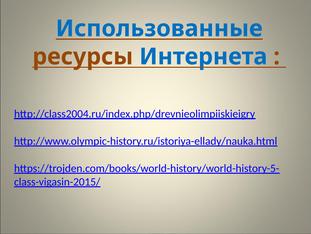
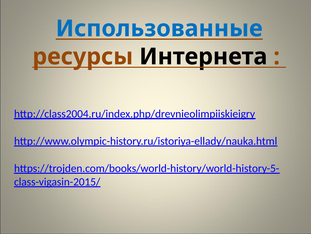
Интернета colour: blue -> black
